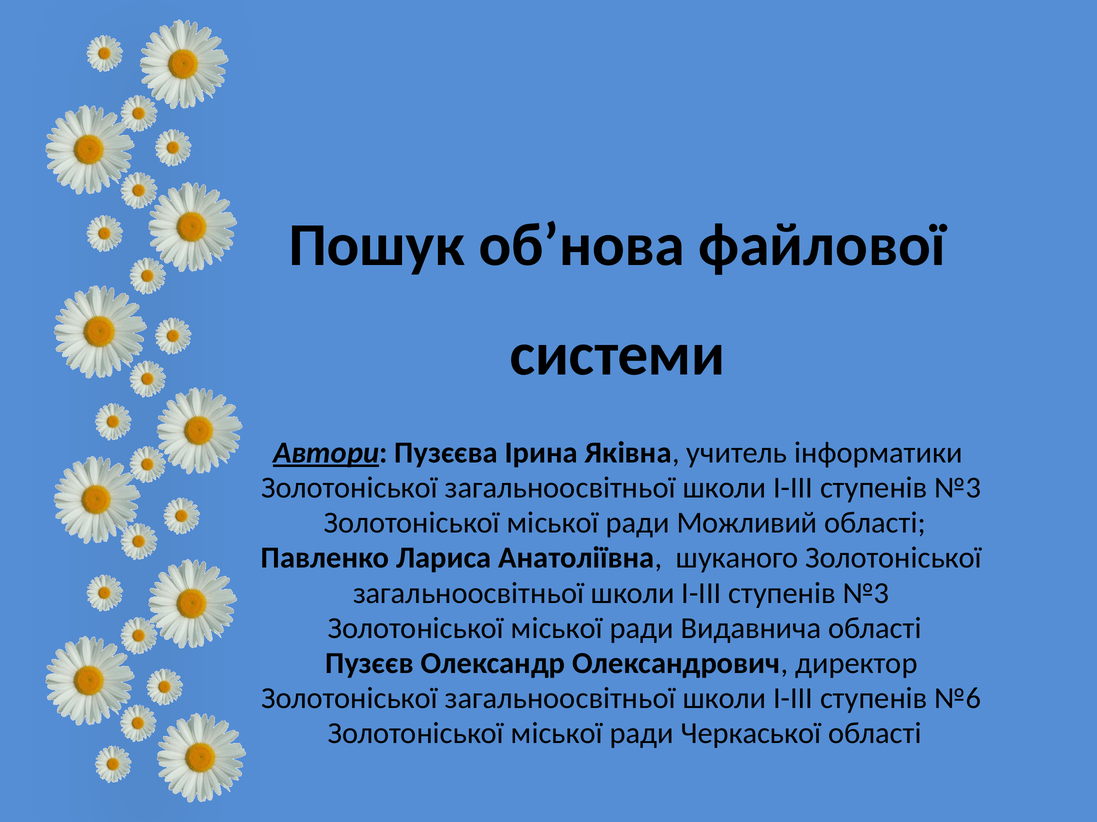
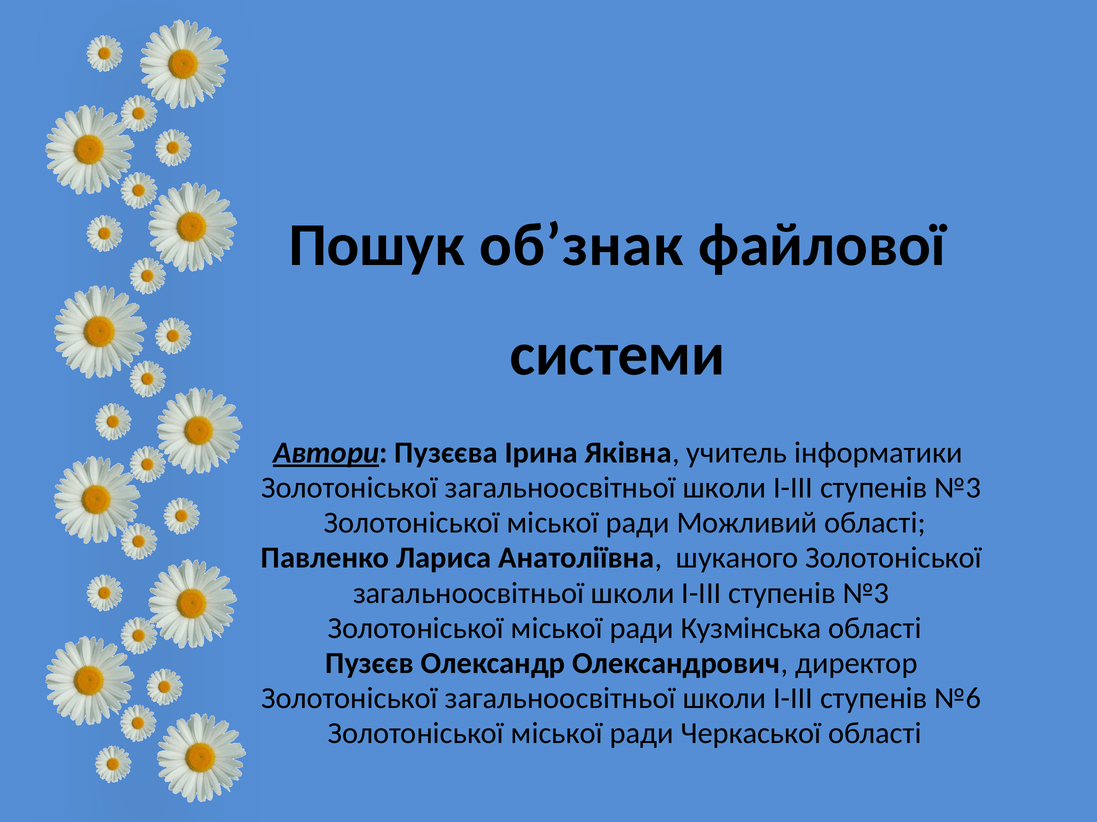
об’нова: об’нова -> об’знак
Видавнича: Видавнича -> Кузмінська
